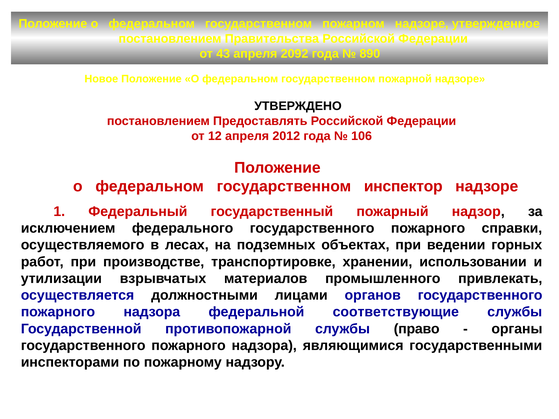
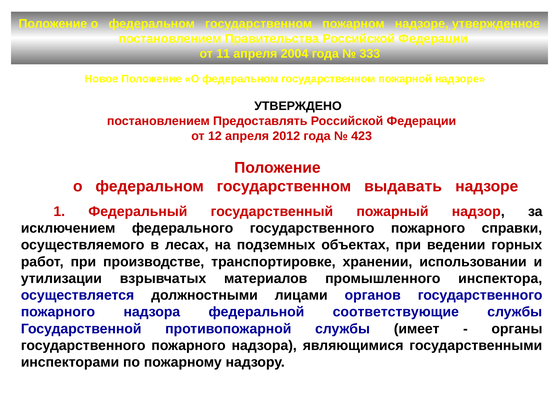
43: 43 -> 11
2092: 2092 -> 2004
890: 890 -> 333
106: 106 -> 423
инспектор: инспектор -> выдавать
привлекать: привлекать -> инспектора
право: право -> имеет
